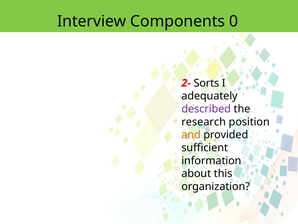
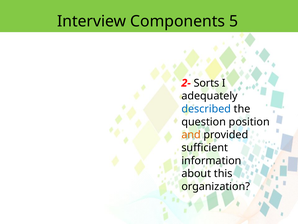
0: 0 -> 5
described colour: purple -> blue
research: research -> question
